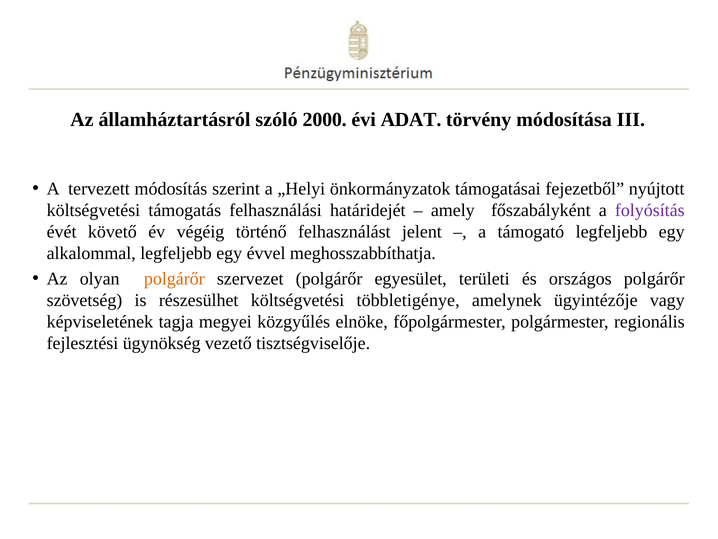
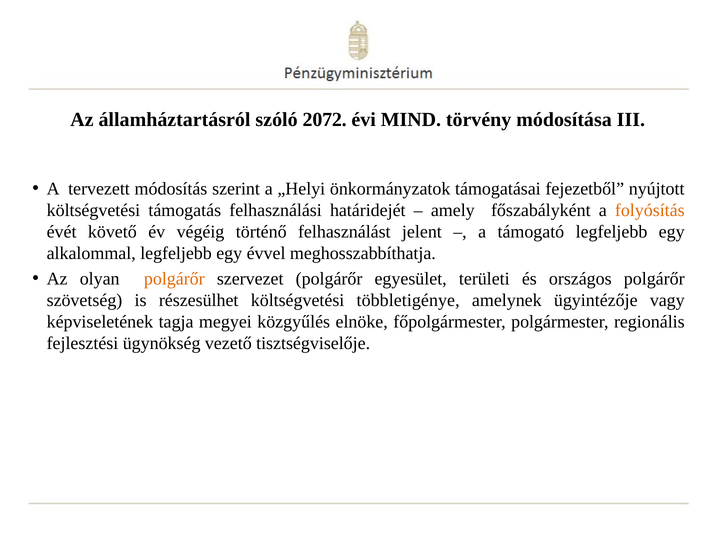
2000: 2000 -> 2072
ADAT: ADAT -> MIND
folyósítás colour: purple -> orange
